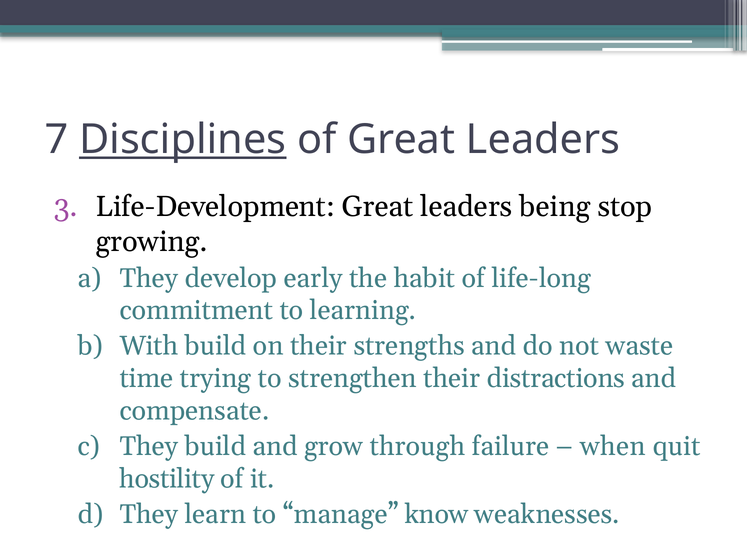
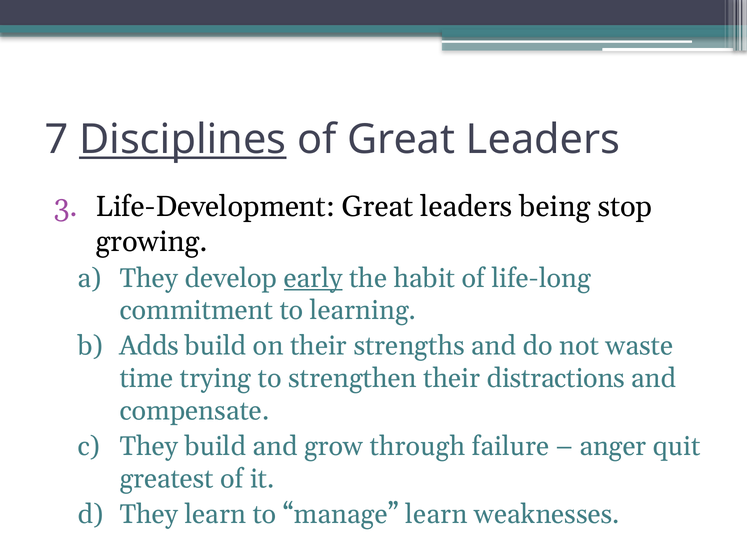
early underline: none -> present
With: With -> Adds
when: when -> anger
hostility: hostility -> greatest
manage know: know -> learn
